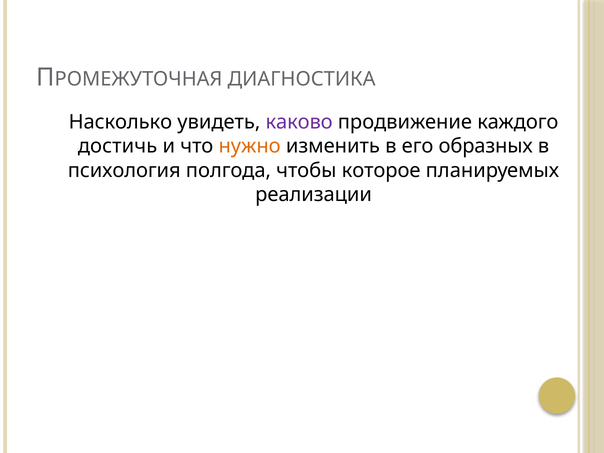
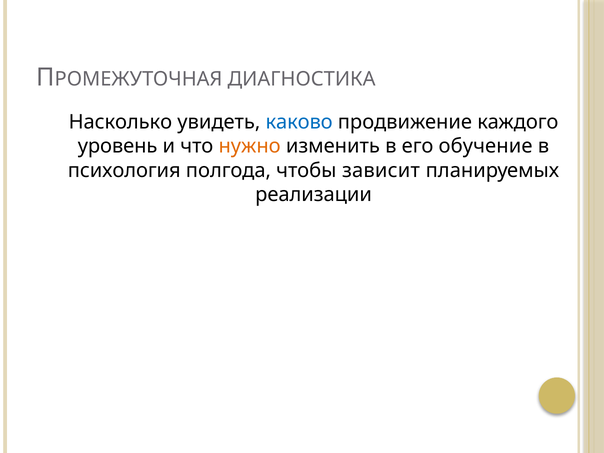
каково colour: purple -> blue
достичь: достичь -> уровень
образных: образных -> обучение
которое: которое -> зависит
